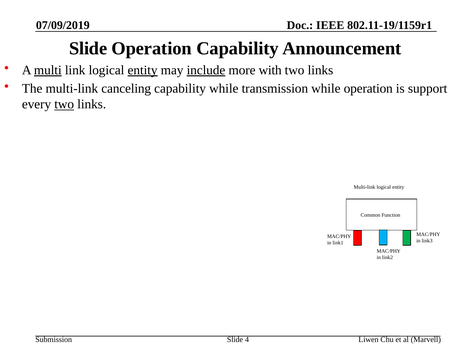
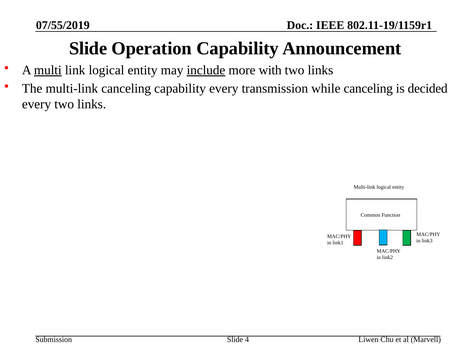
07/09/2019: 07/09/2019 -> 07/55/2019
entity at (143, 70) underline: present -> none
capability while: while -> every
while operation: operation -> canceling
support: support -> decided
two at (64, 104) underline: present -> none
